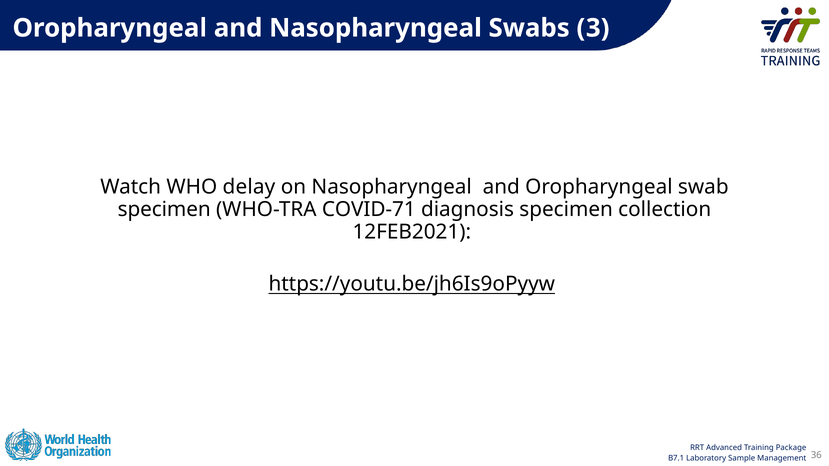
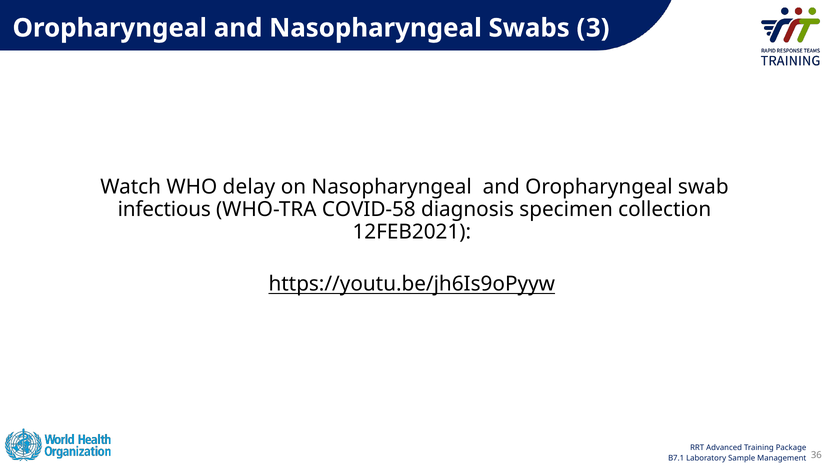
specimen at (164, 209): specimen -> infectious
COVID-71: COVID-71 -> COVID-58
